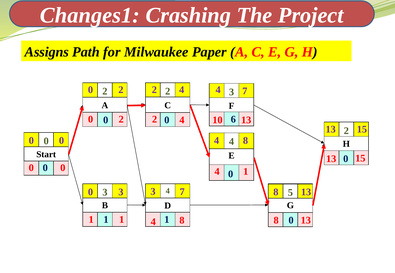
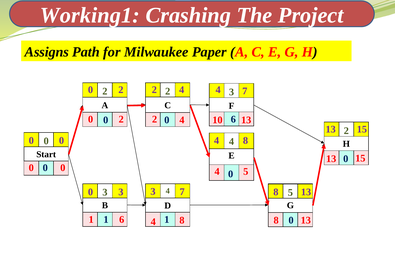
Changes1: Changes1 -> Working1
4 1: 1 -> 5
1 at (122, 220): 1 -> 6
